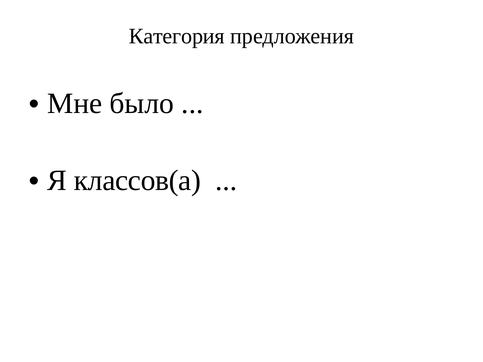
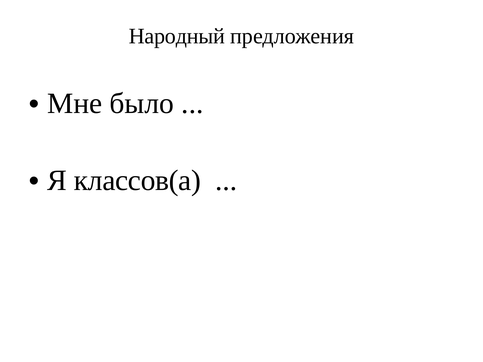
Категория: Категория -> Народный
